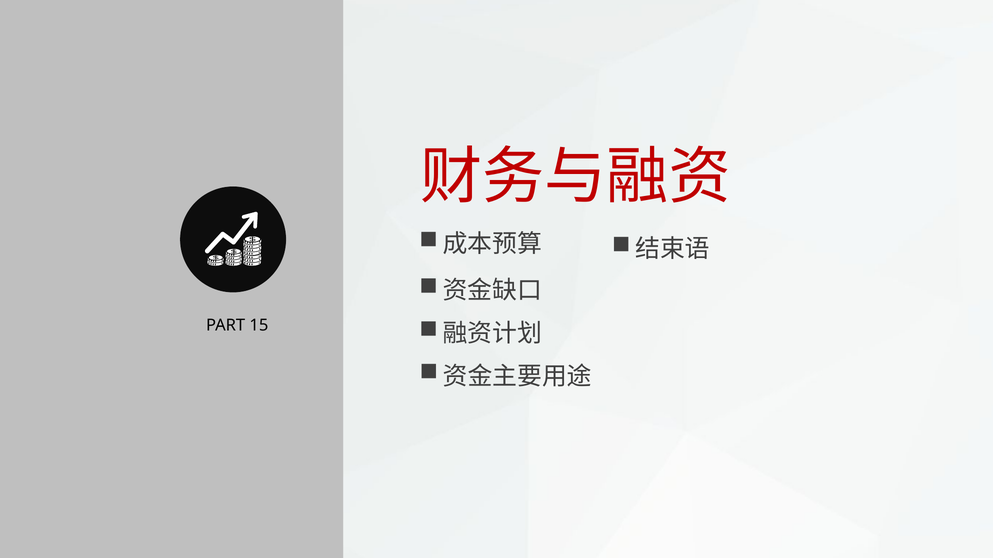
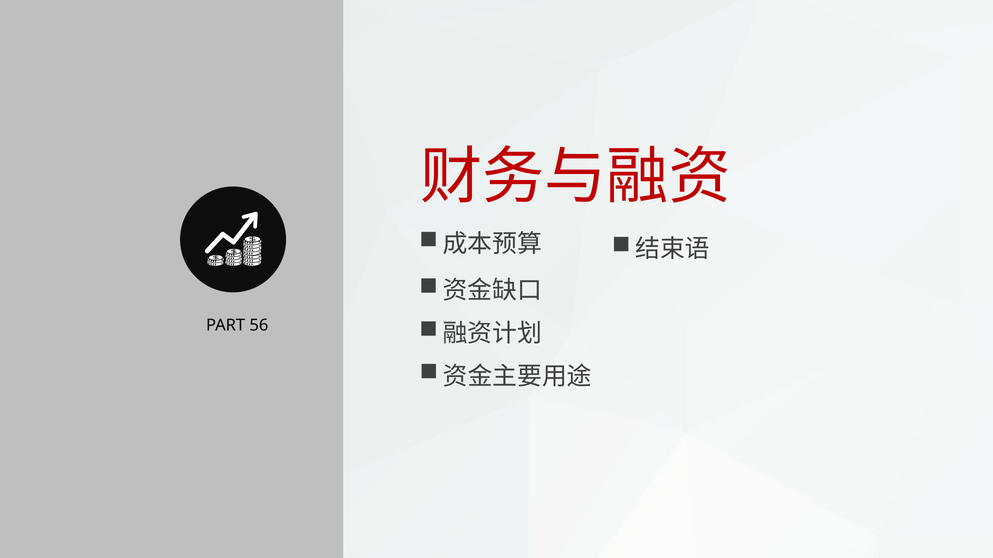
15: 15 -> 56
